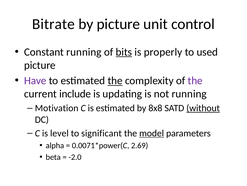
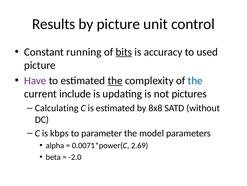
Bitrate: Bitrate -> Results
properly: properly -> accuracy
the at (195, 80) colour: purple -> blue
not running: running -> pictures
Motivation: Motivation -> Calculating
without underline: present -> none
level: level -> kbps
significant: significant -> parameter
model underline: present -> none
